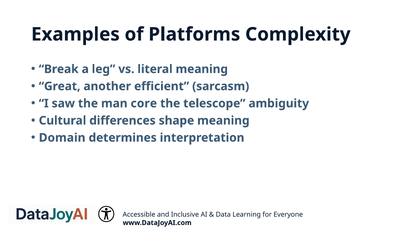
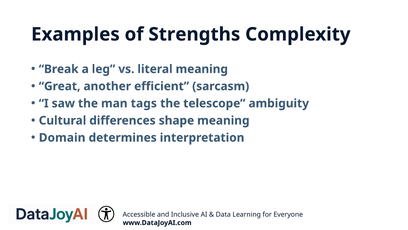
Platforms: Platforms -> Strengths
core: core -> tags
